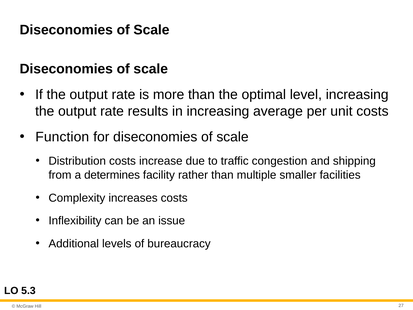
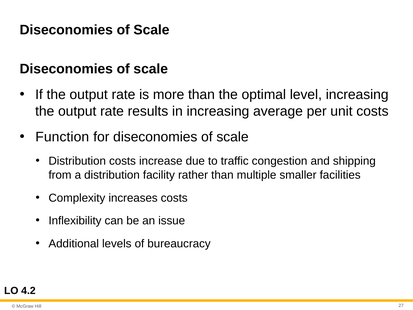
a determines: determines -> distribution
5.3: 5.3 -> 4.2
